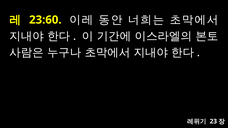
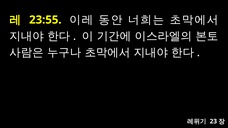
23:60: 23:60 -> 23:55
